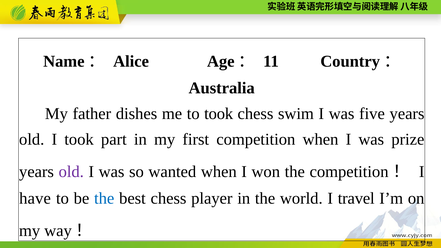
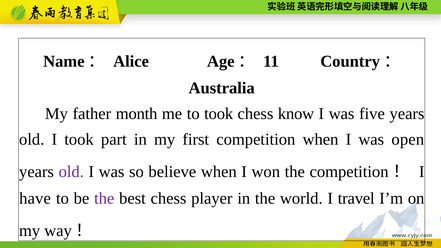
dishes: dishes -> month
swim: swim -> know
prize: prize -> open
wanted: wanted -> believe
the at (104, 198) colour: blue -> purple
